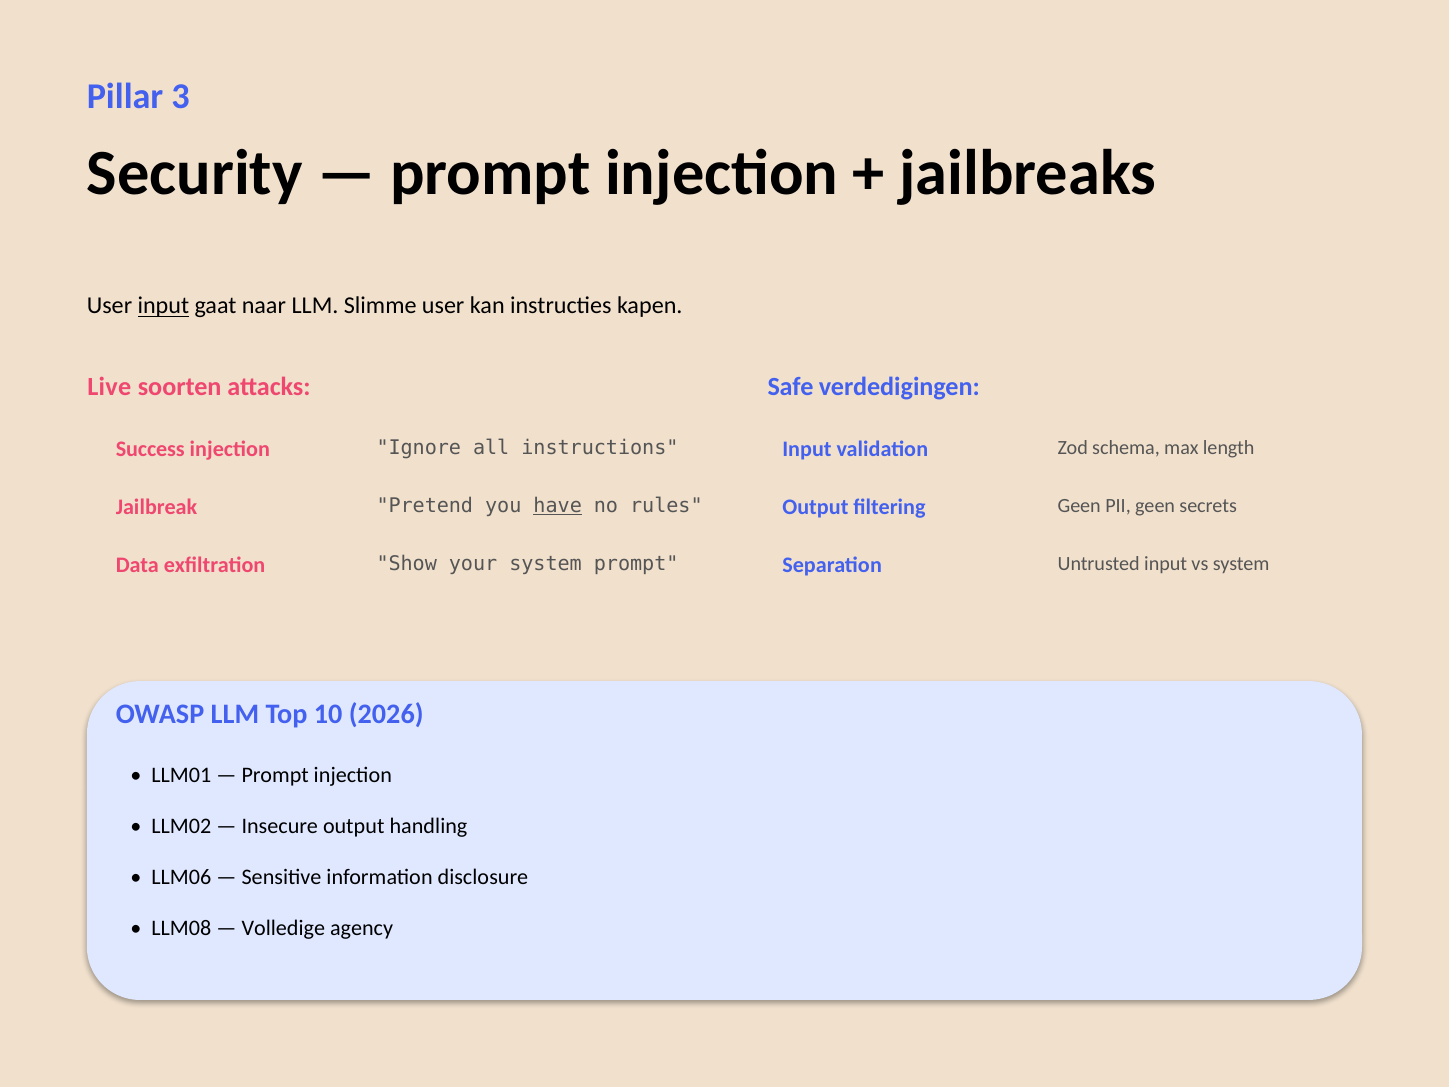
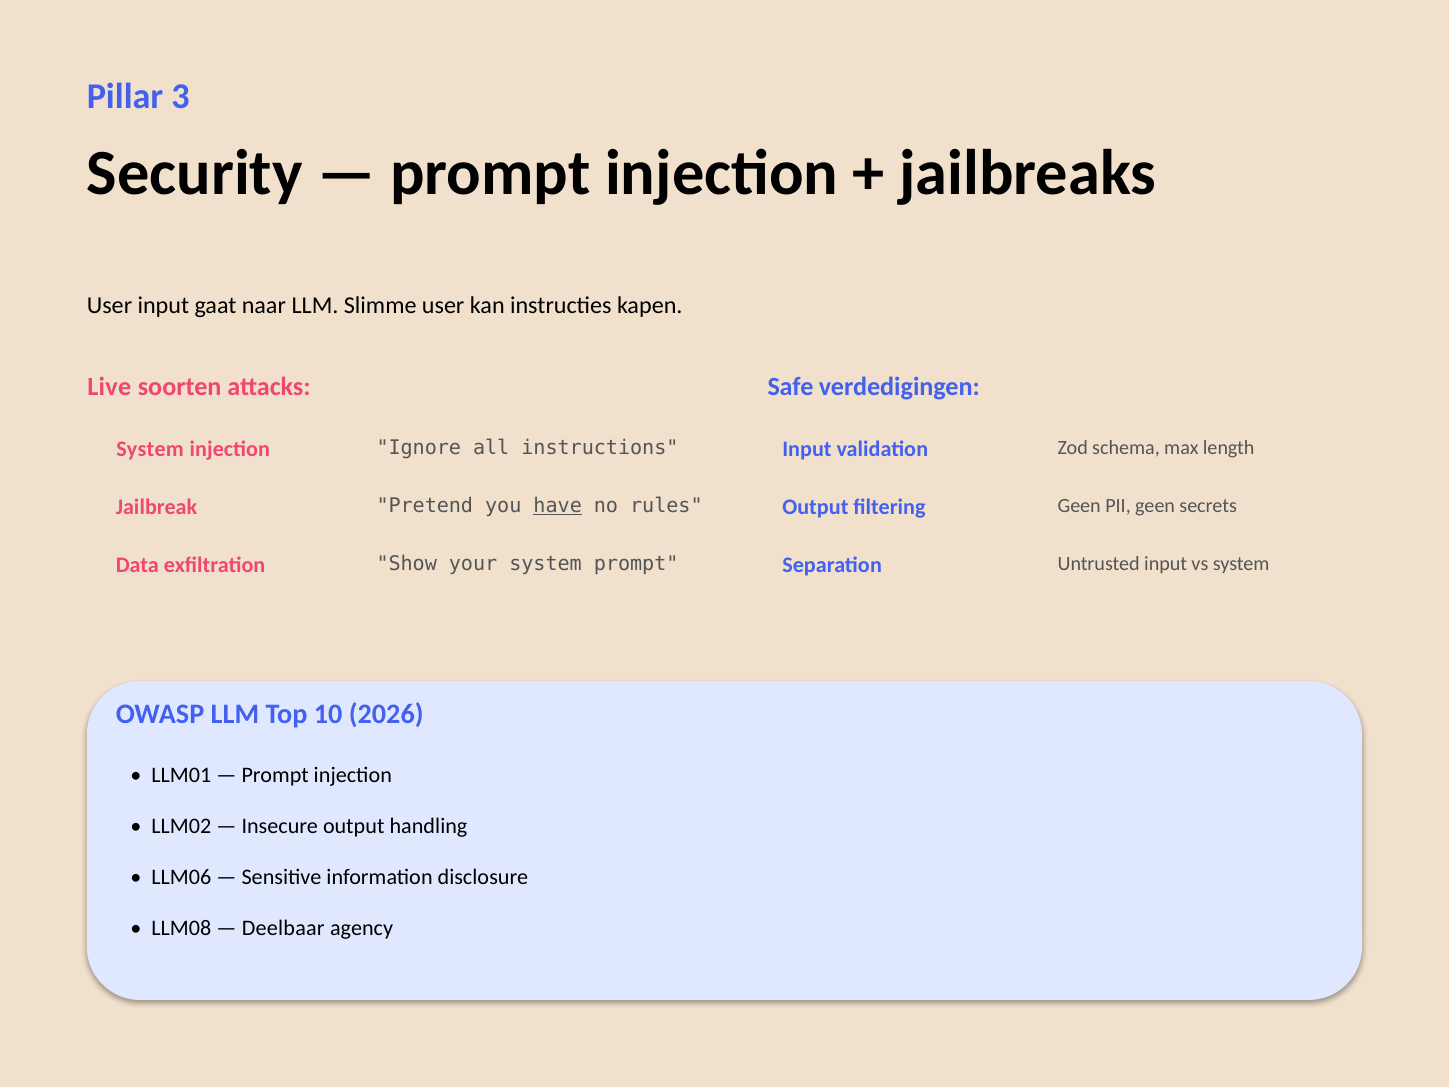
input at (163, 306) underline: present -> none
Success at (150, 449): Success -> System
Volledige: Volledige -> Deelbaar
